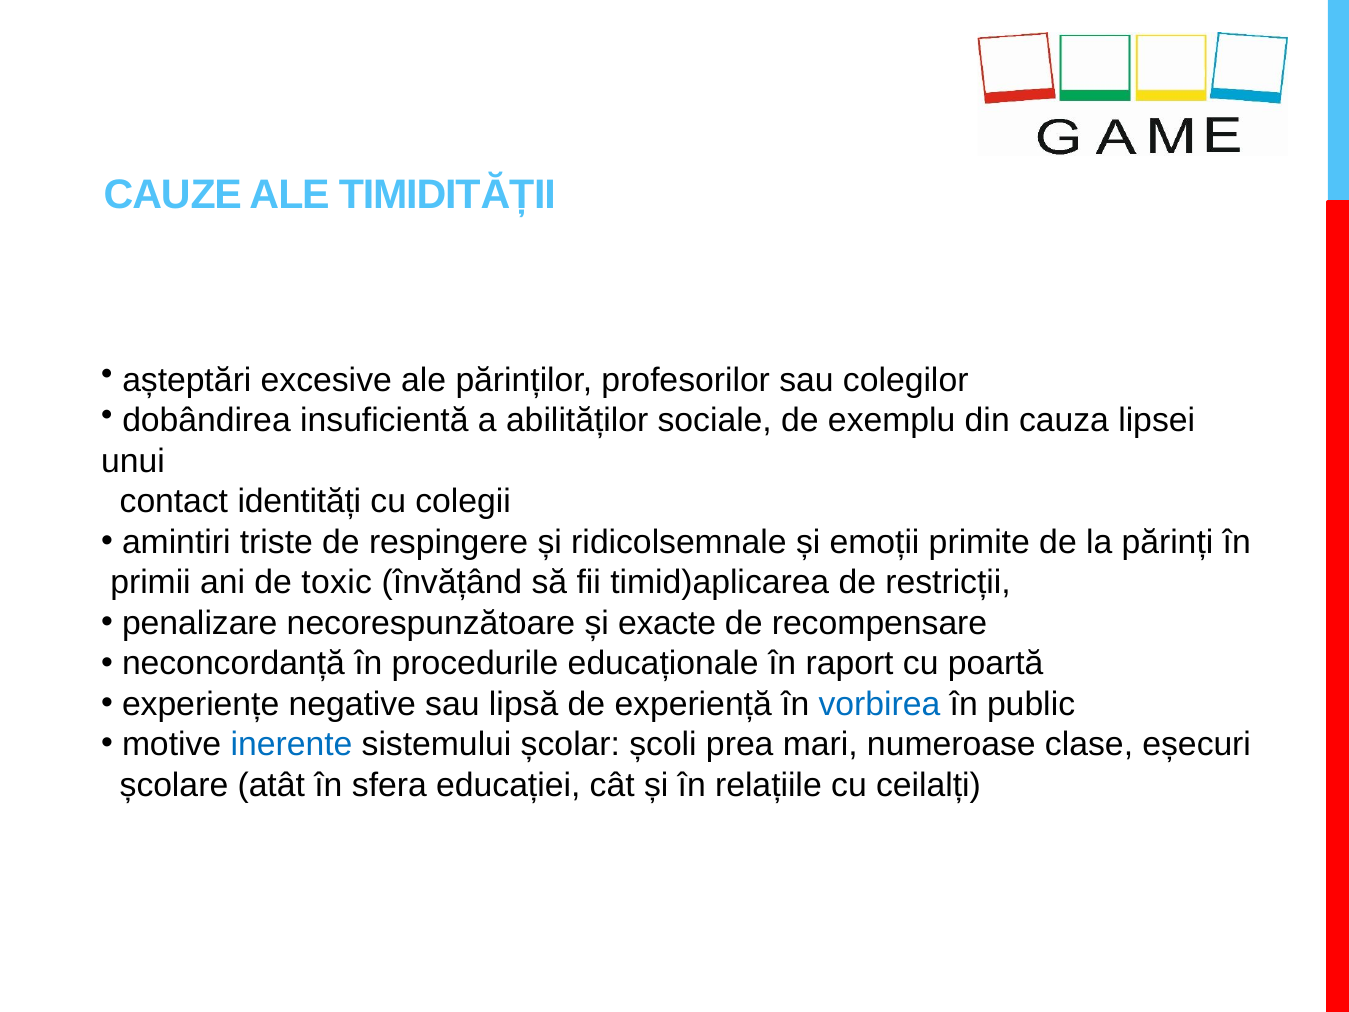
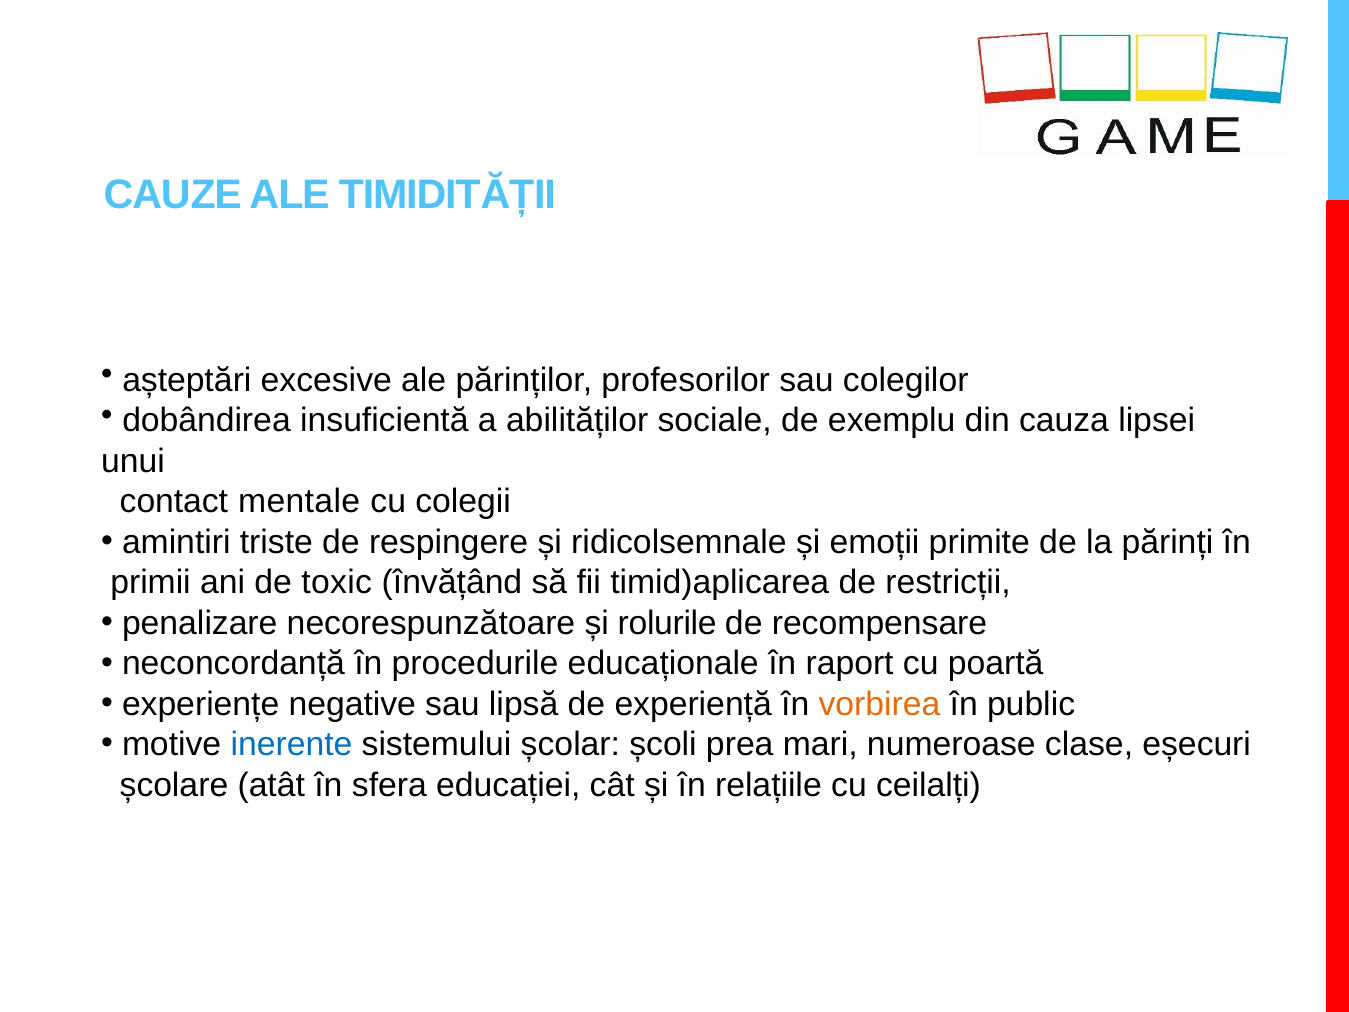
identități: identități -> mentale
exacte: exacte -> rolurile
vorbirea colour: blue -> orange
